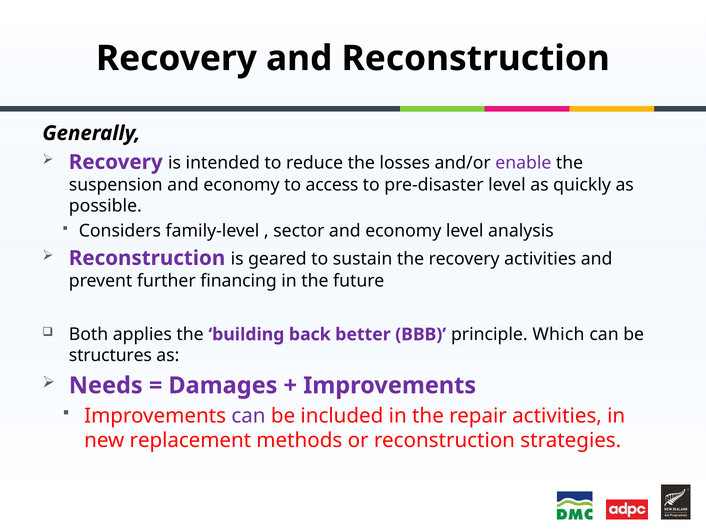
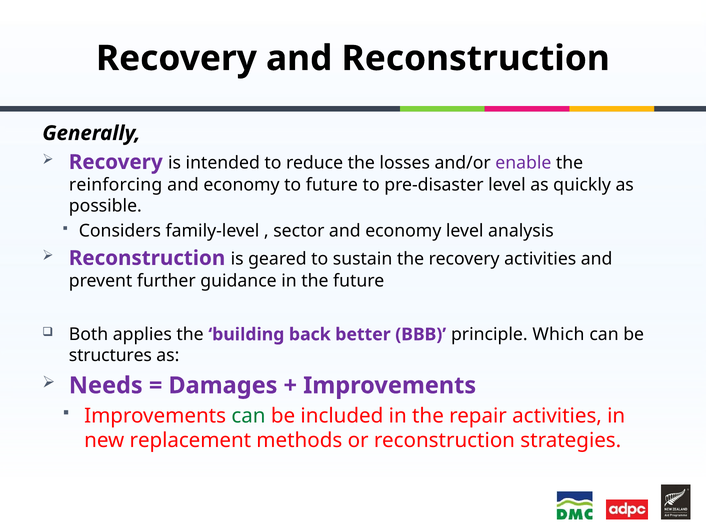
suspension: suspension -> reinforcing
to access: access -> future
financing: financing -> guidance
can at (248, 415) colour: purple -> green
